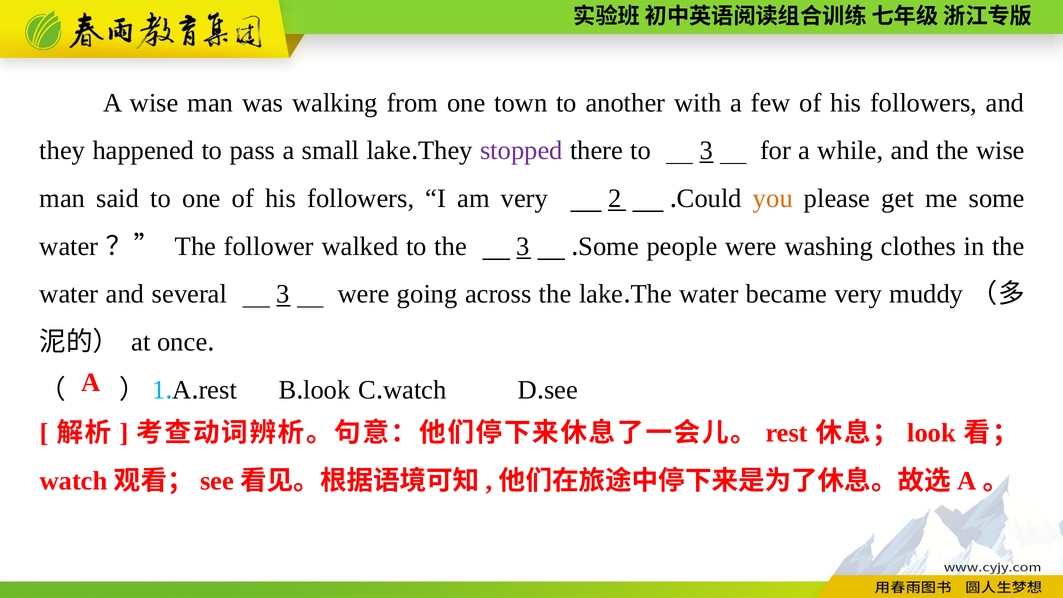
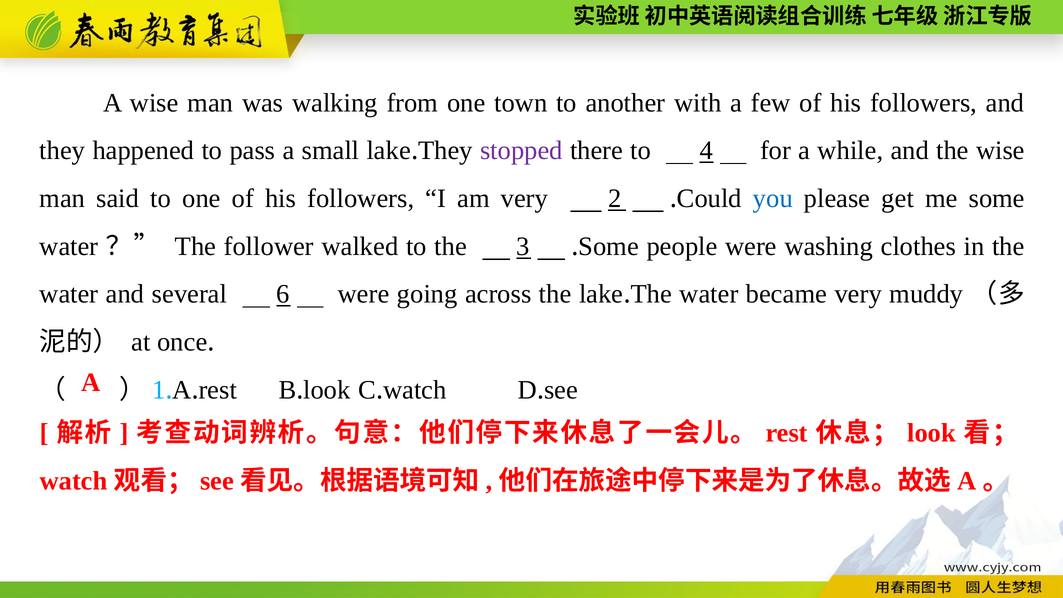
to 3: 3 -> 4
you colour: orange -> blue
several 3: 3 -> 6
